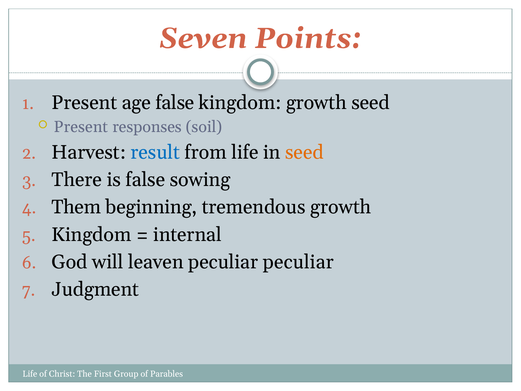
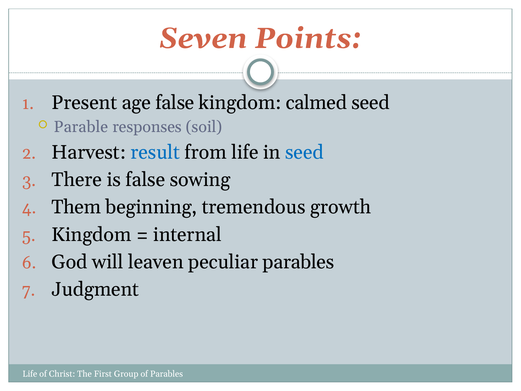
kingdom growth: growth -> calmed
Present at (81, 127): Present -> Parable
seed at (304, 152) colour: orange -> blue
peculiar peculiar: peculiar -> parables
